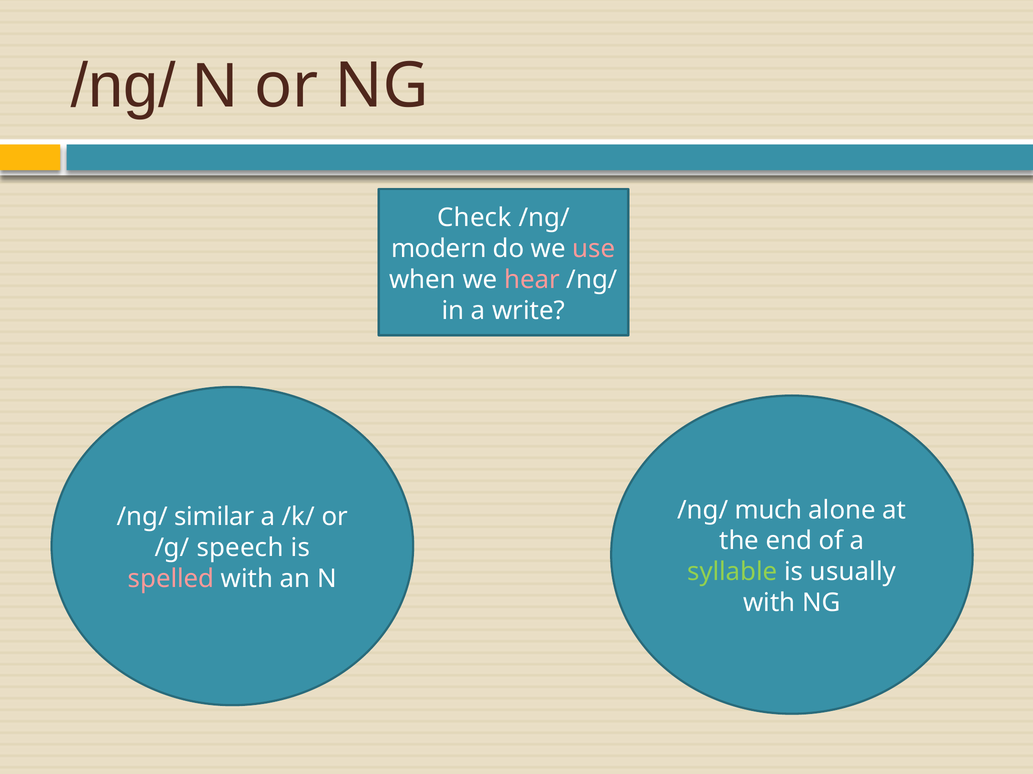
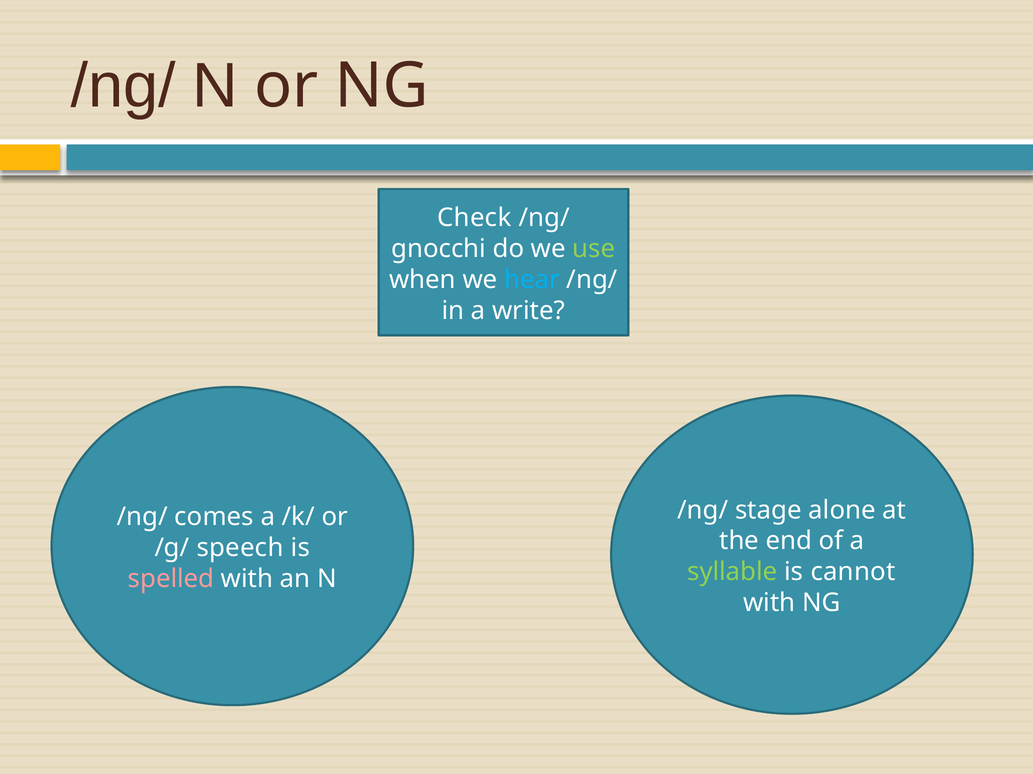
modern: modern -> gnocchi
use colour: pink -> light green
hear colour: pink -> light blue
much: much -> stage
similar: similar -> comes
usually: usually -> cannot
